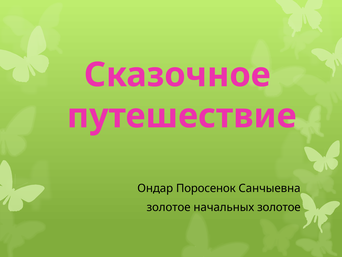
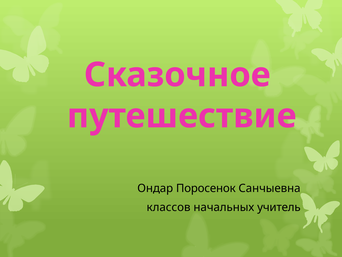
золотое at (169, 207): золотое -> классов
начальных золотое: золотое -> учитель
